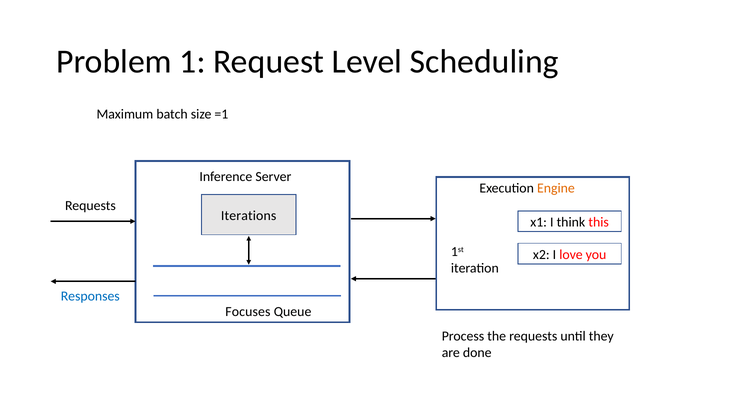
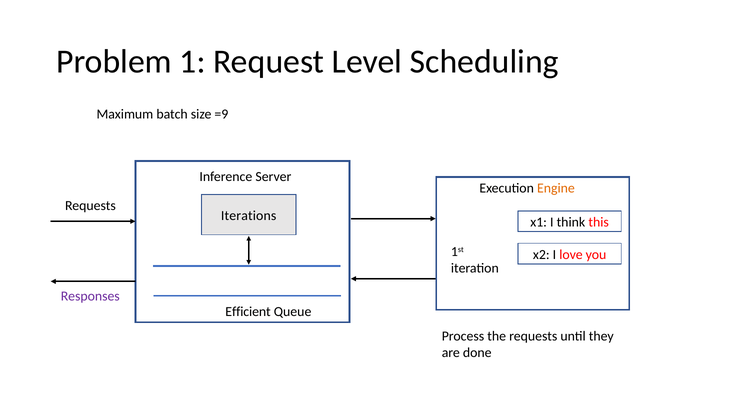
=1: =1 -> =9
Responses colour: blue -> purple
Focuses: Focuses -> Efficient
